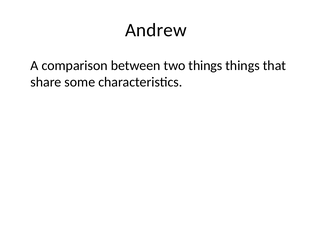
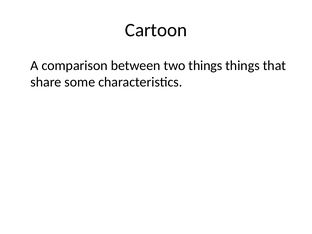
Andrew: Andrew -> Cartoon
